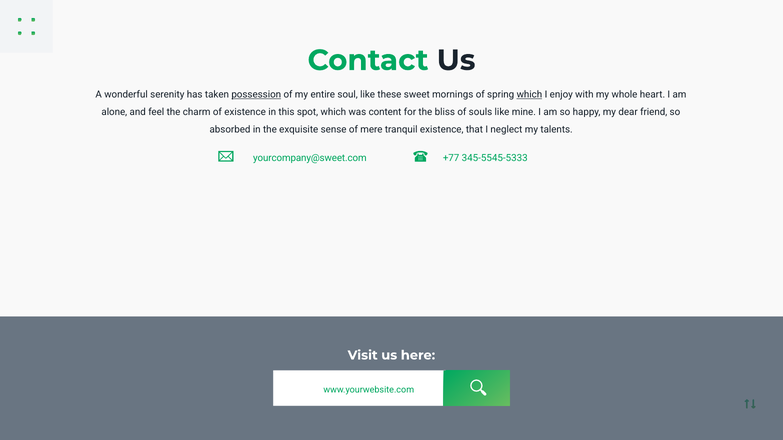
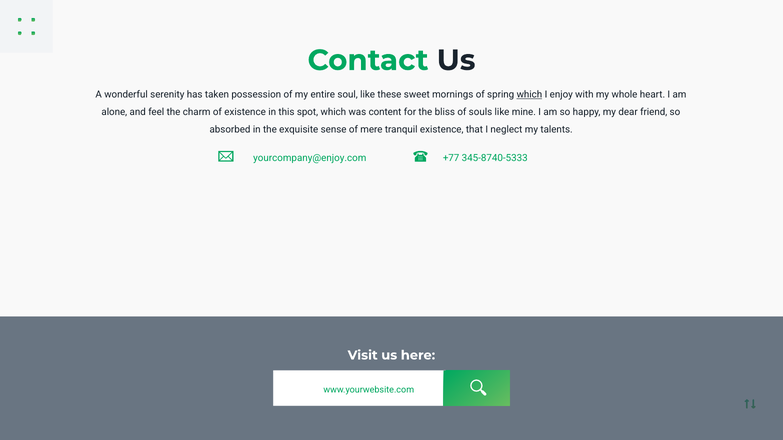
possession underline: present -> none
yourcompany@sweet.com: yourcompany@sweet.com -> yourcompany@enjoy.com
345-5545-5333: 345-5545-5333 -> 345-8740-5333
